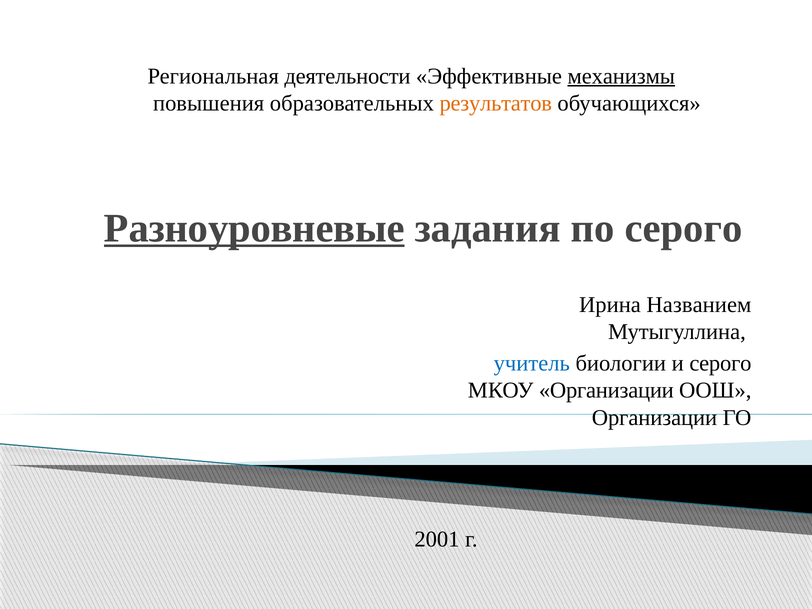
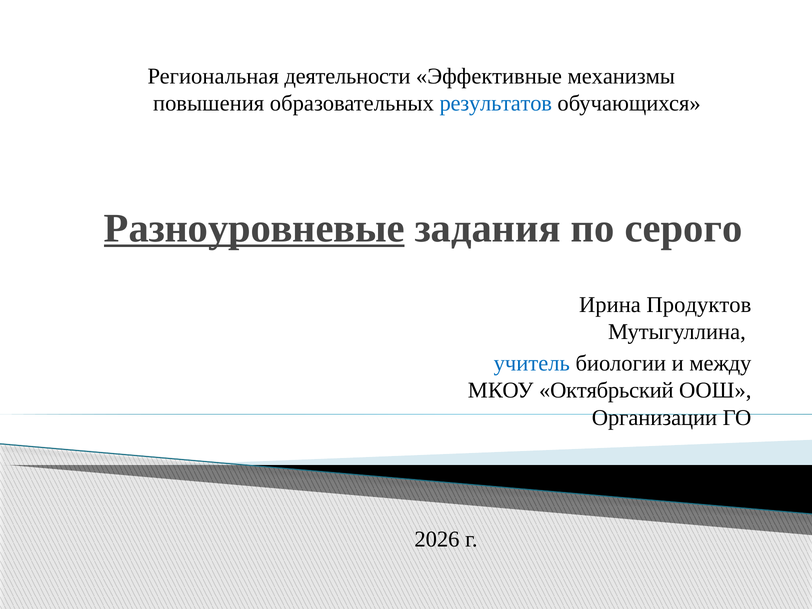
механизмы underline: present -> none
результатов colour: orange -> blue
Названием: Названием -> Продуктов
и серого: серого -> между
МКОУ Организации: Организации -> Октябрьский
2001: 2001 -> 2026
